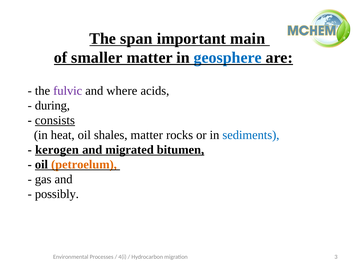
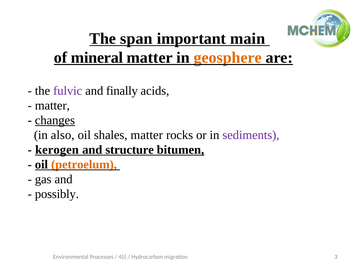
smaller: smaller -> mineral
geosphere colour: blue -> orange
where: where -> finally
during at (52, 106): during -> matter
consists: consists -> changes
heat: heat -> also
sediments colour: blue -> purple
migrated: migrated -> structure
